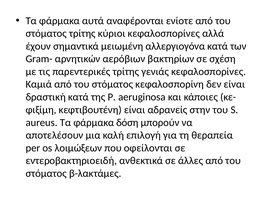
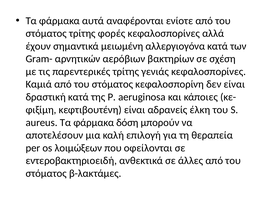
κύριοι: κύριοι -> φορές
στην: στην -> έλκη
